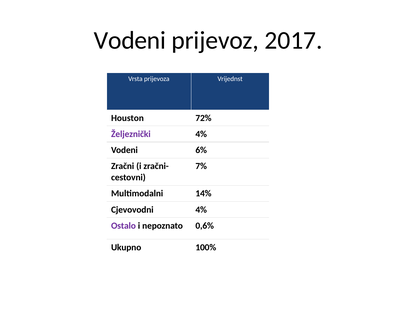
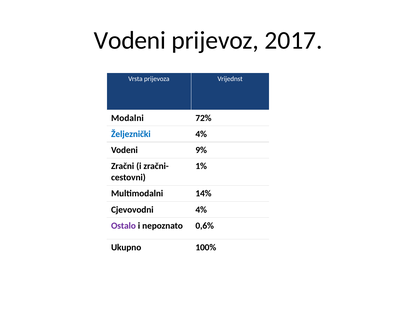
Houston: Houston -> Modalni
Željeznički colour: purple -> blue
6%: 6% -> 9%
7%: 7% -> 1%
